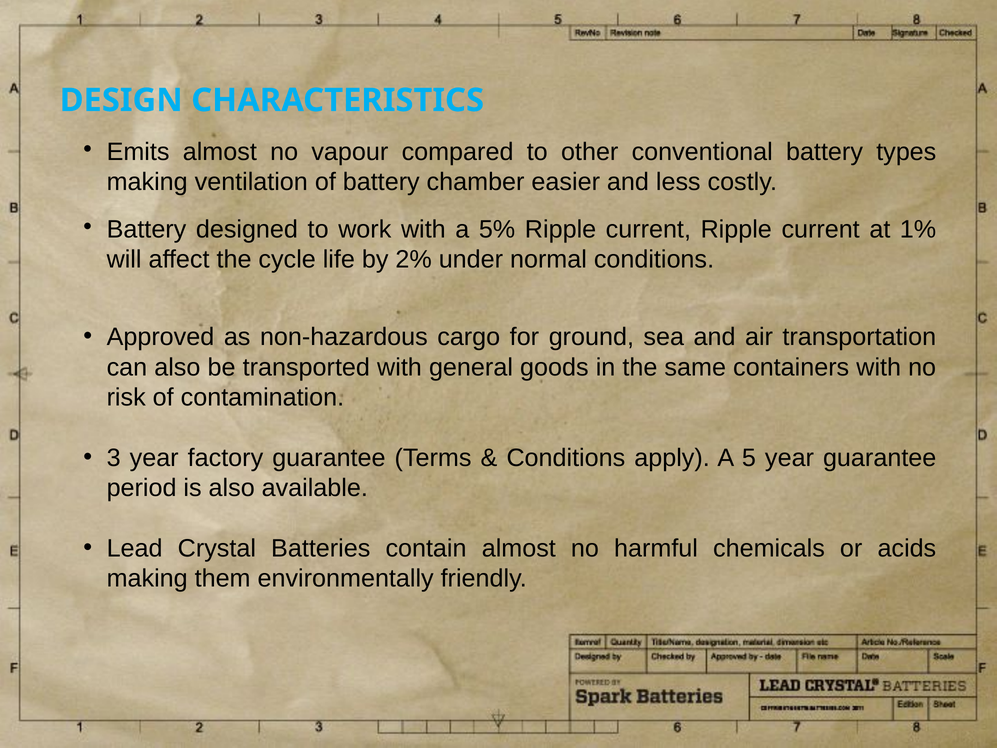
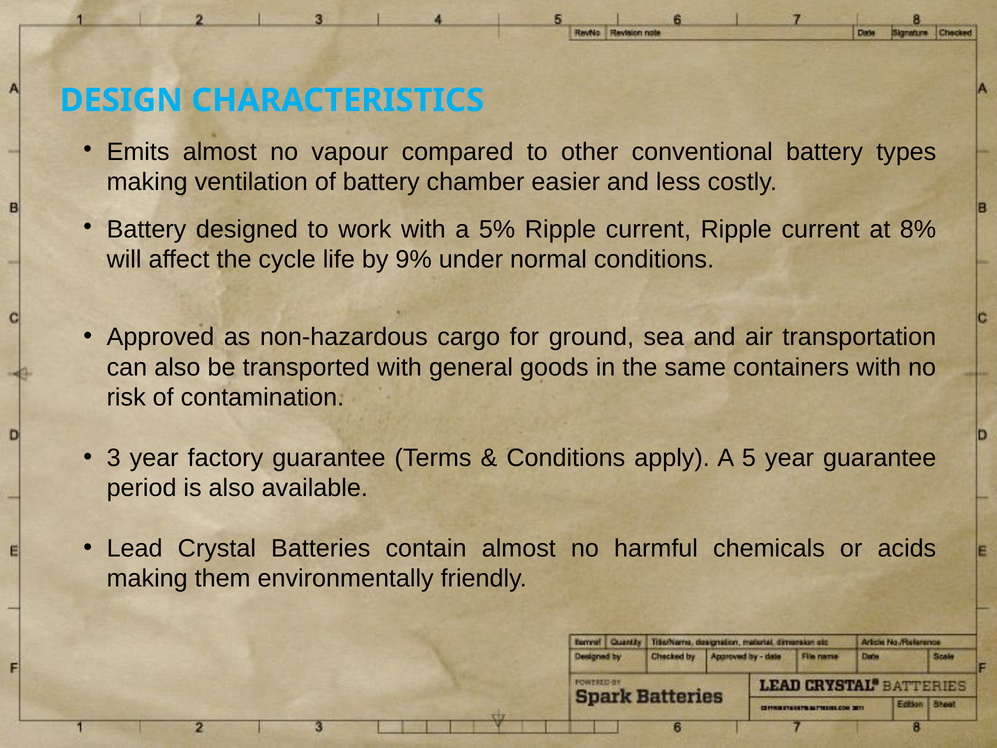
1%: 1% -> 8%
2%: 2% -> 9%
